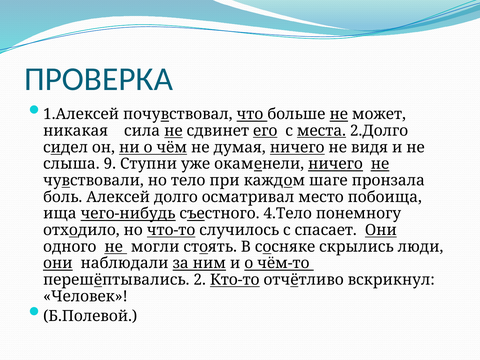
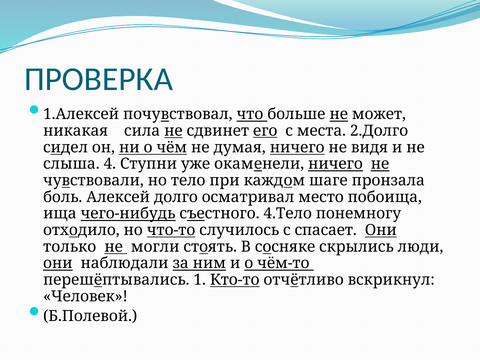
места underline: present -> none
9: 9 -> 4
одного: одного -> только
2: 2 -> 1
